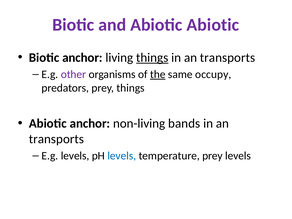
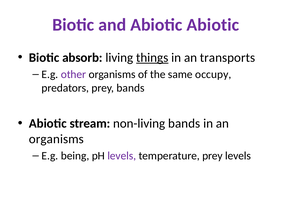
Biotic anchor: anchor -> absorb
the underline: present -> none
prey things: things -> bands
Abiotic anchor: anchor -> stream
transports at (56, 139): transports -> organisms
E.g levels: levels -> being
levels at (122, 156) colour: blue -> purple
